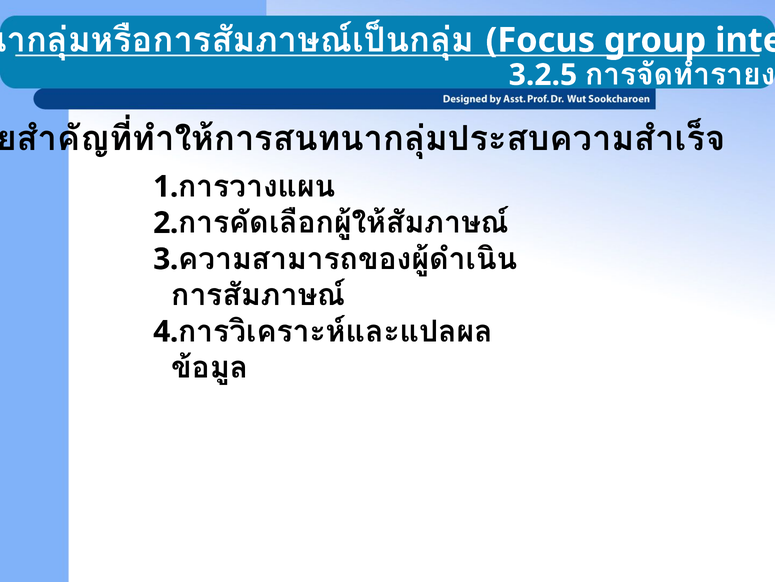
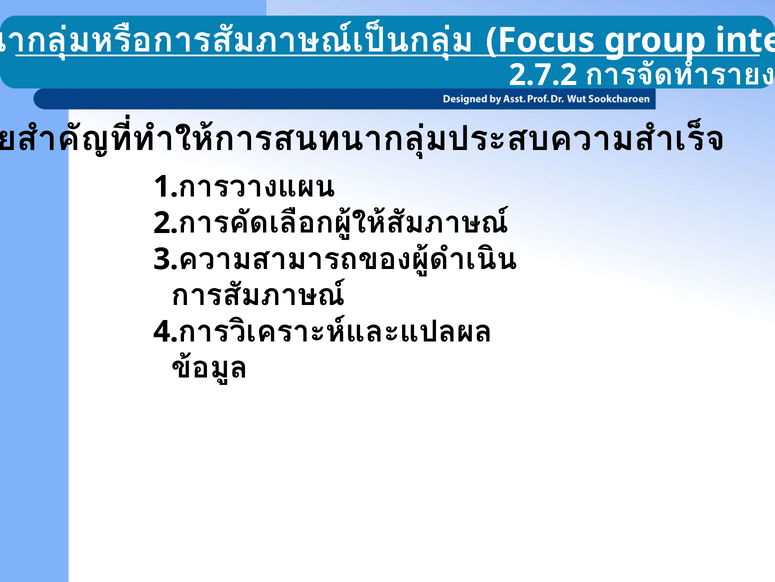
3.2.5: 3.2.5 -> 2.7.2
